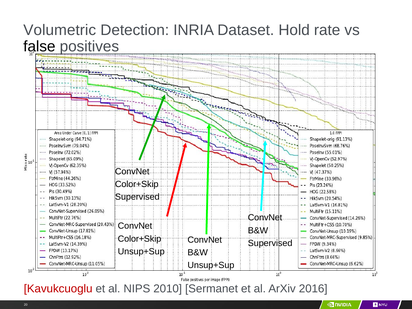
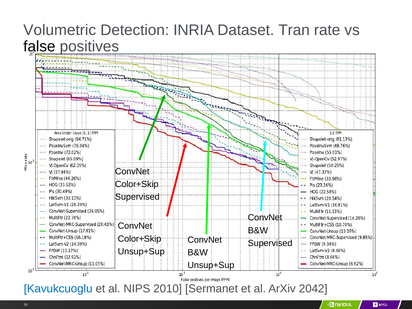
Hold: Hold -> Tran
Kavukcuoglu colour: red -> blue
2016: 2016 -> 2042
